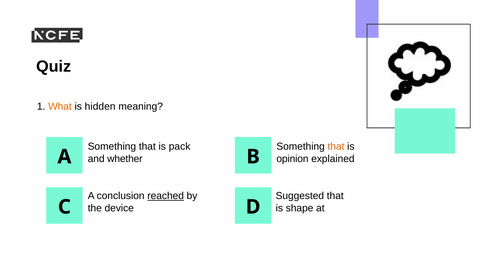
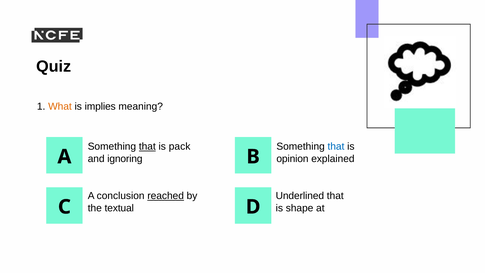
hidden: hidden -> implies
that at (336, 147) colour: orange -> blue
that at (147, 147) underline: none -> present
whether: whether -> ignoring
Suggested: Suggested -> Underlined
device: device -> textual
